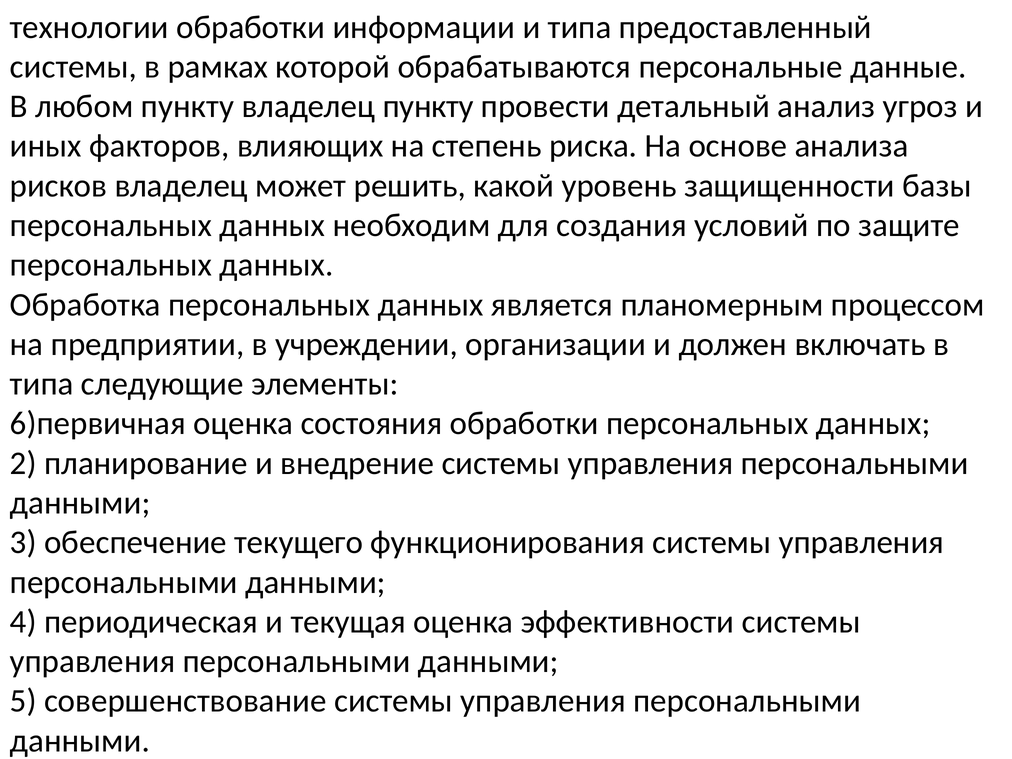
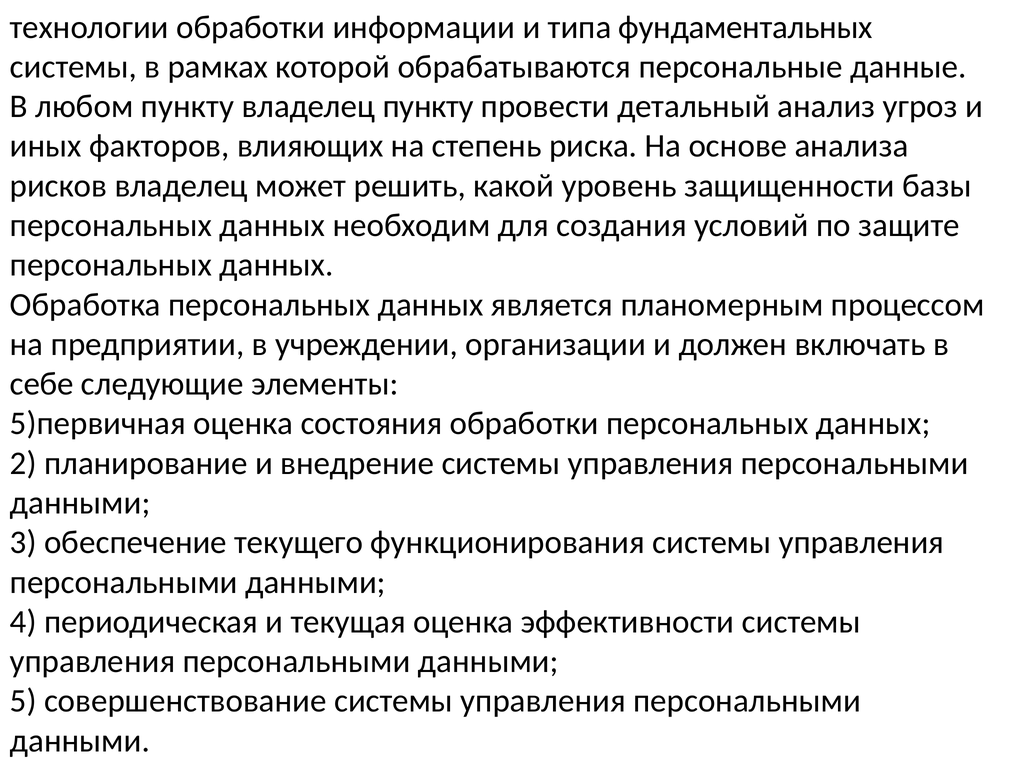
предоставленный: предоставленный -> фундаментальных
типа at (42, 384): типа -> себе
6)первичная: 6)первичная -> 5)первичная
